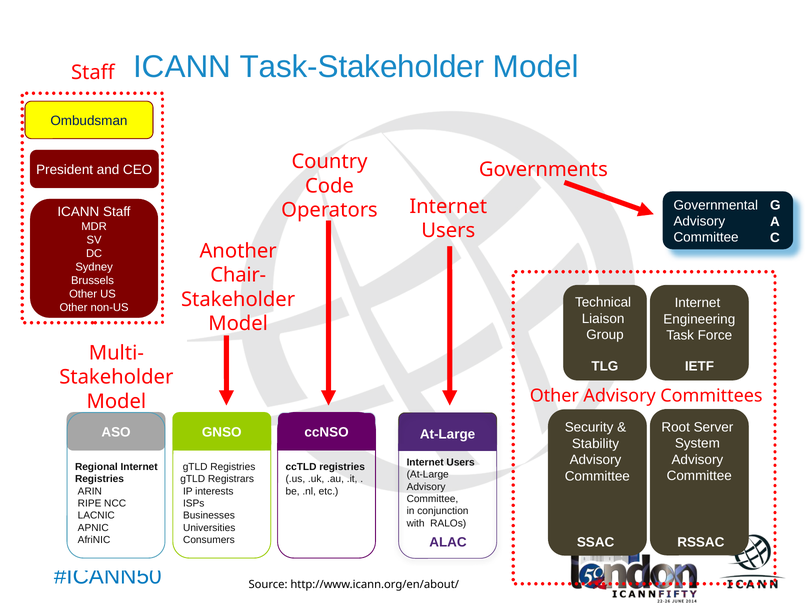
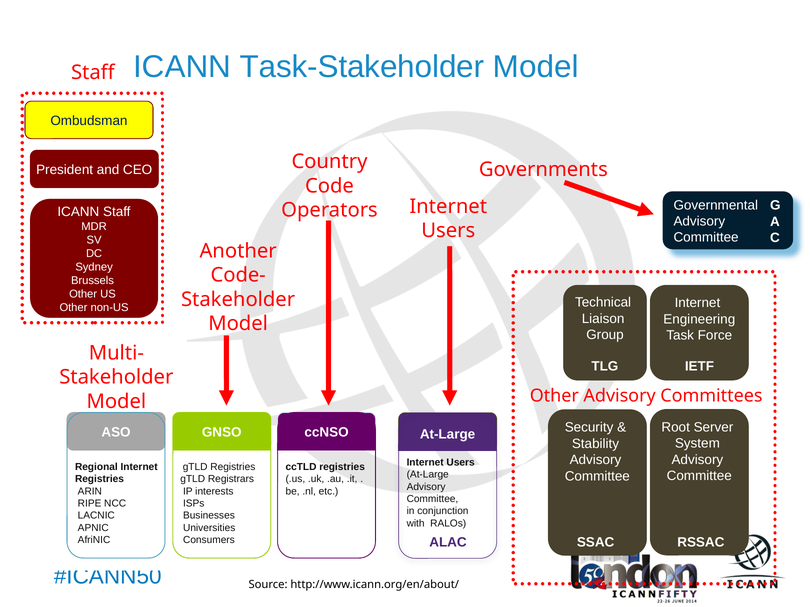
Chair-: Chair- -> Code-
